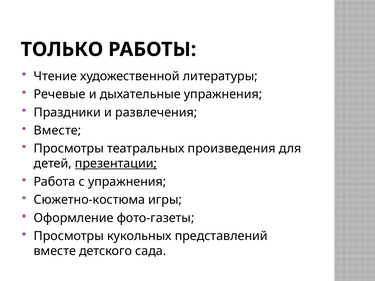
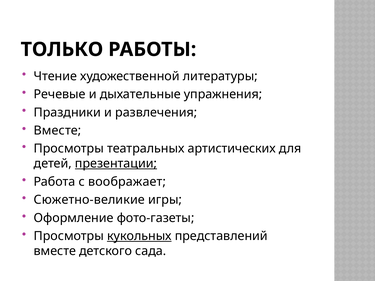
произведения: произведения -> артистических
с упражнения: упражнения -> воображает
Сюжетно-костюма: Сюжетно-костюма -> Сюжетно-великие
кукольных underline: none -> present
